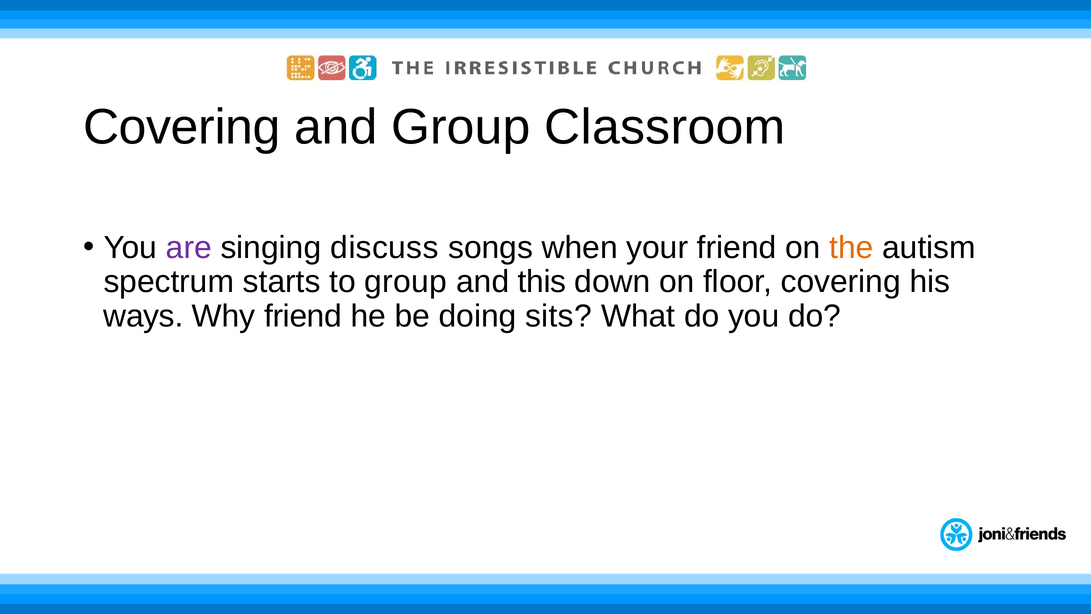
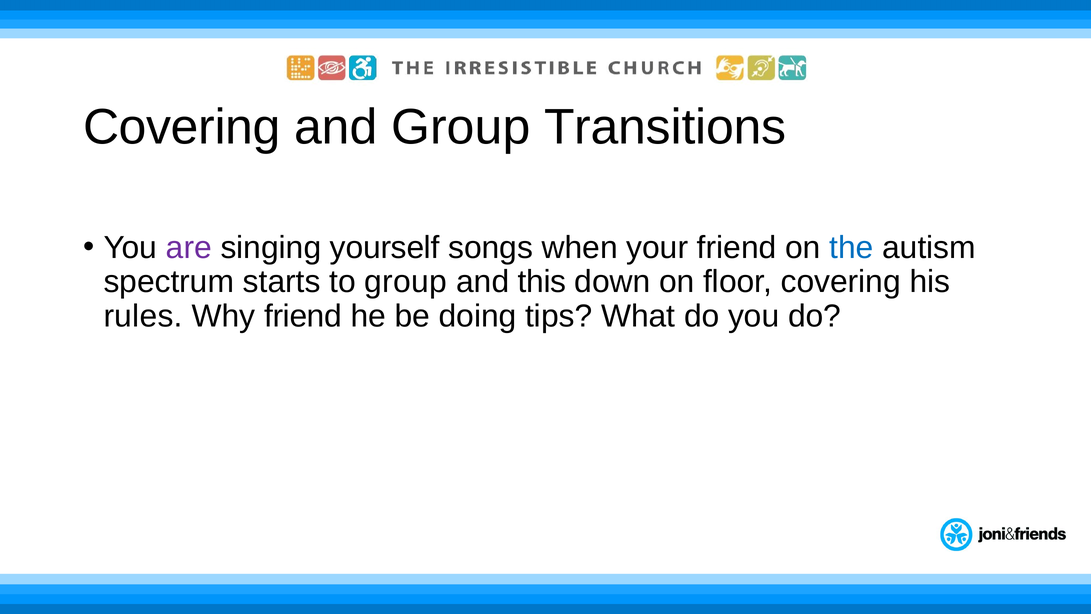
Classroom: Classroom -> Transitions
discuss: discuss -> yourself
the colour: orange -> blue
ways: ways -> rules
sits: sits -> tips
